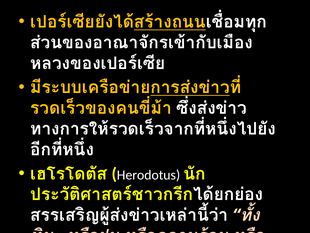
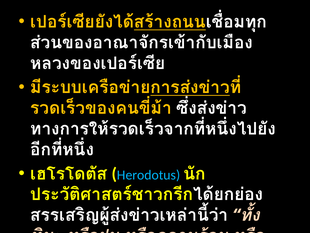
Herodotus colour: white -> light blue
